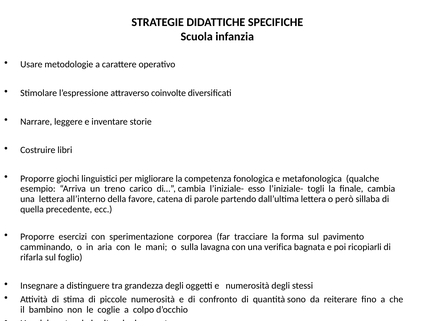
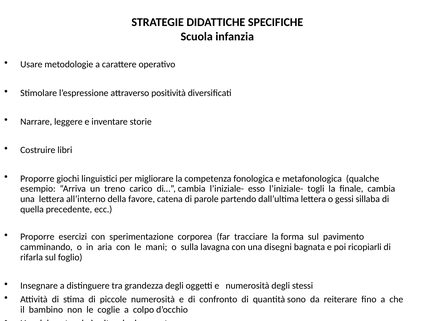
coinvolte: coinvolte -> positività
però: però -> gessi
verifica: verifica -> disegni
